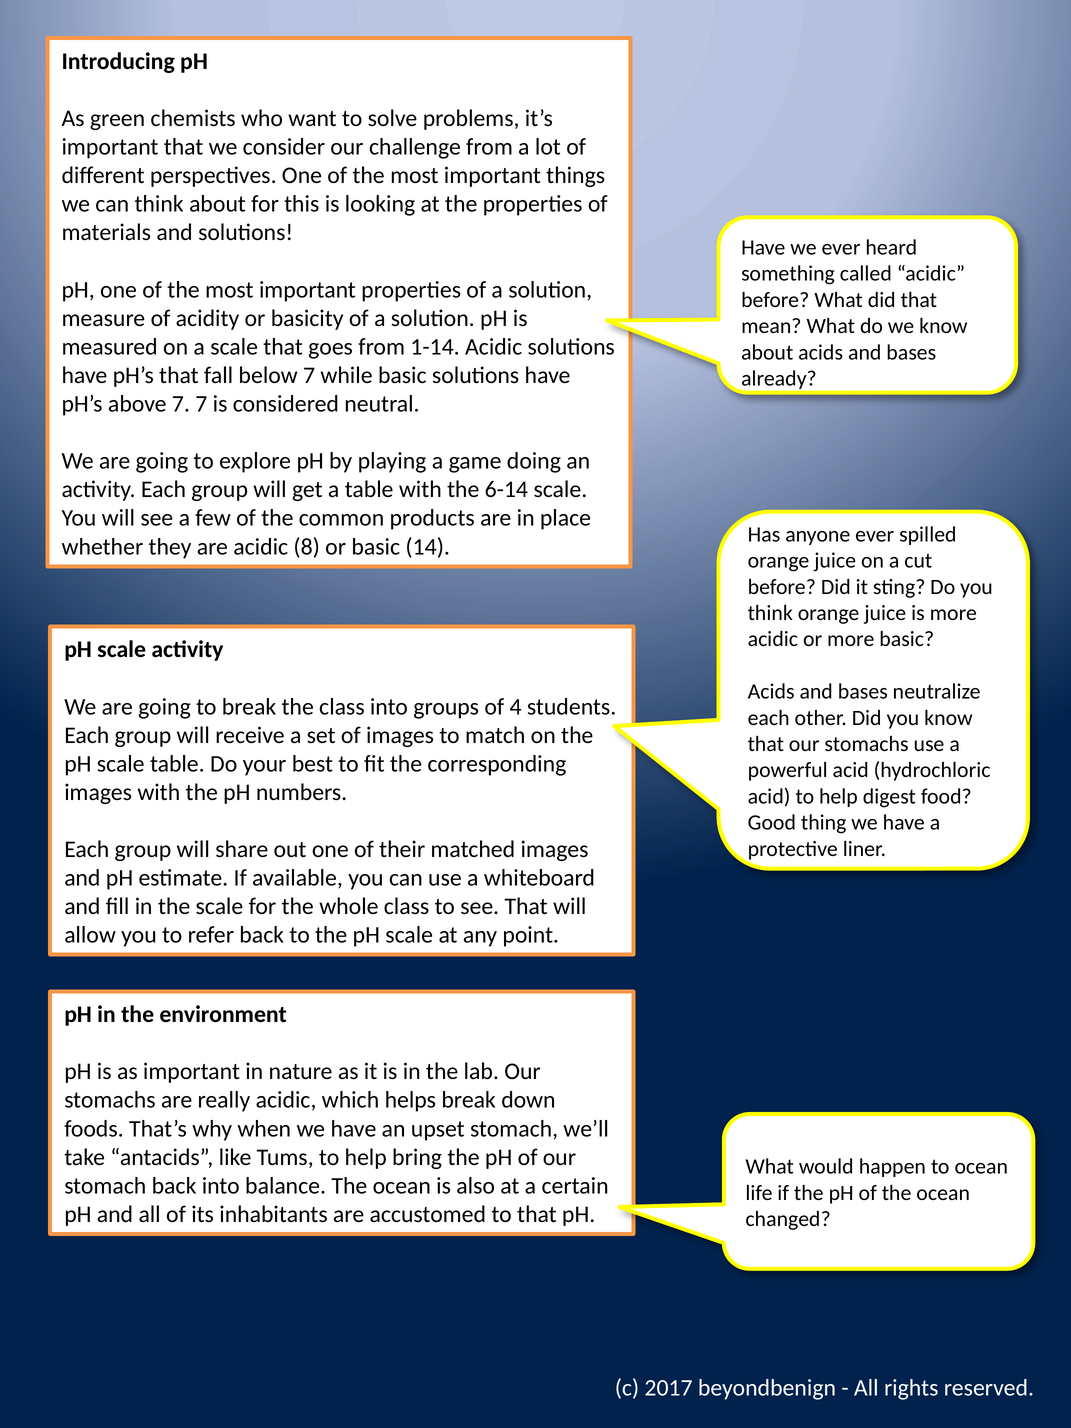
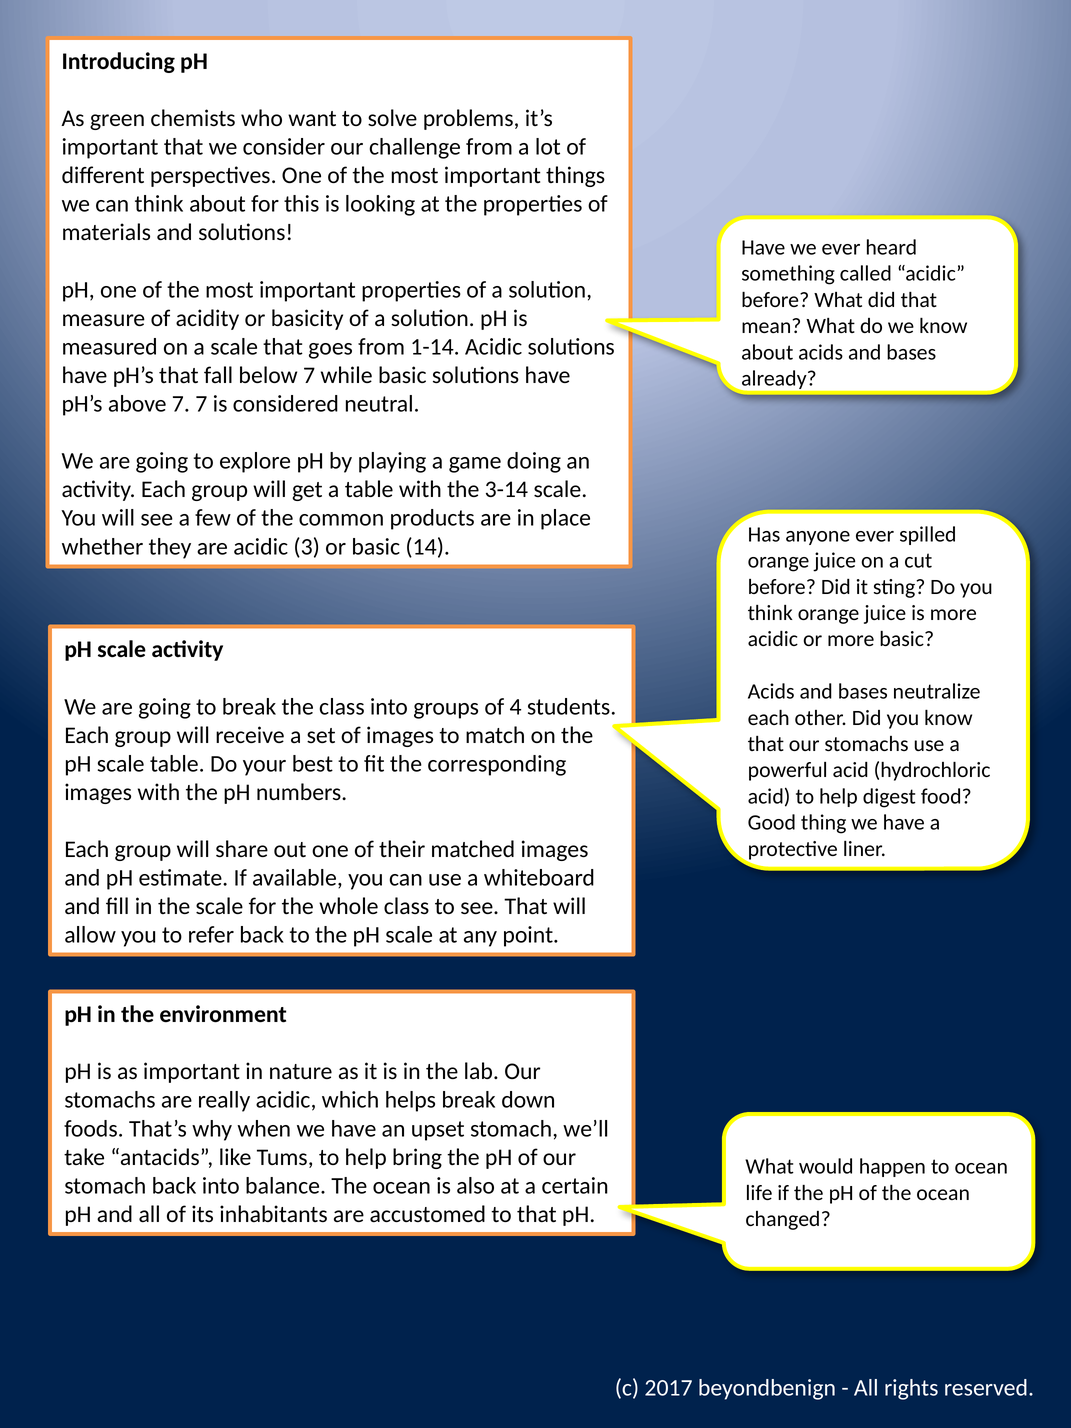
6-14: 6-14 -> 3-14
8: 8 -> 3
